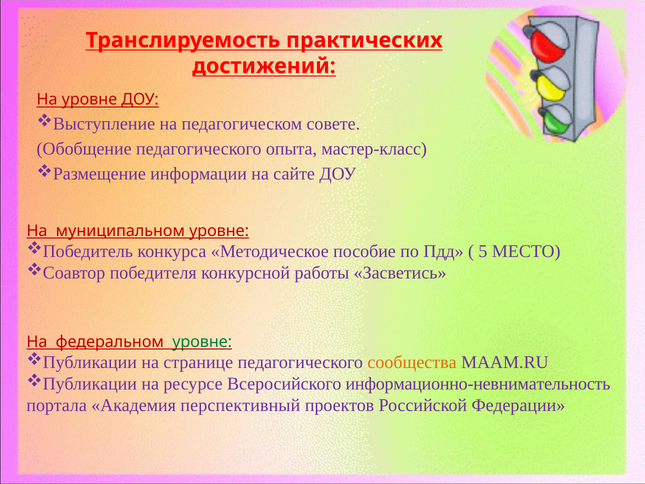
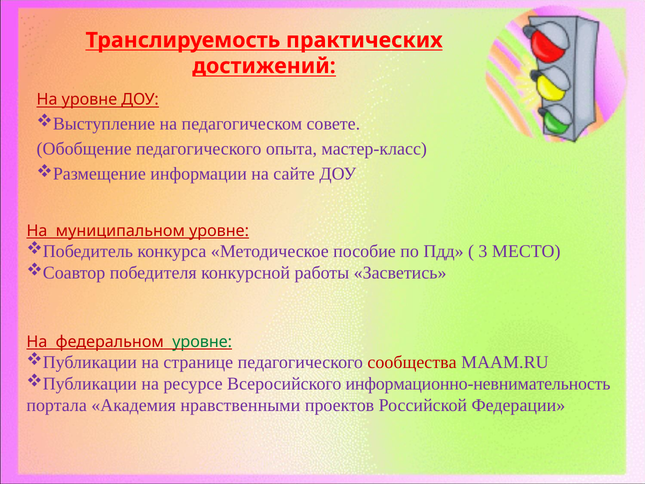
5: 5 -> 3
сообщества colour: orange -> red
перспективный: перспективный -> нравственными
